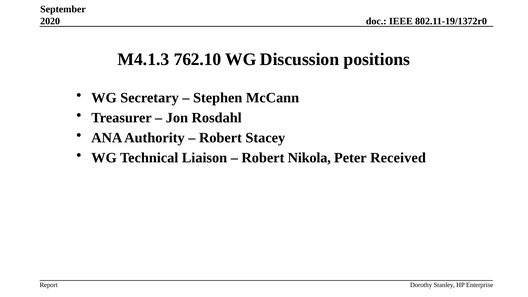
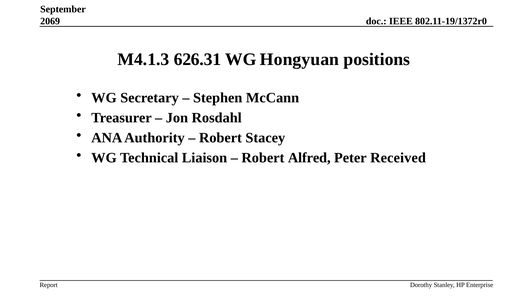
2020: 2020 -> 2069
762.10: 762.10 -> 626.31
Discussion: Discussion -> Hongyuan
Nikola: Nikola -> Alfred
